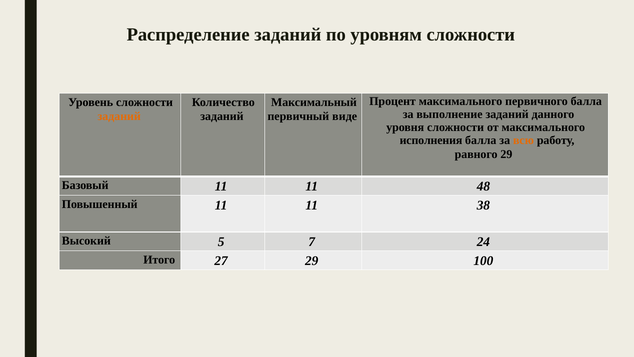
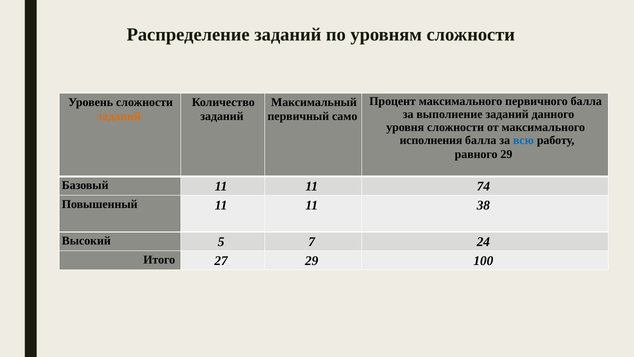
виде: виде -> само
всю colour: orange -> blue
48: 48 -> 74
